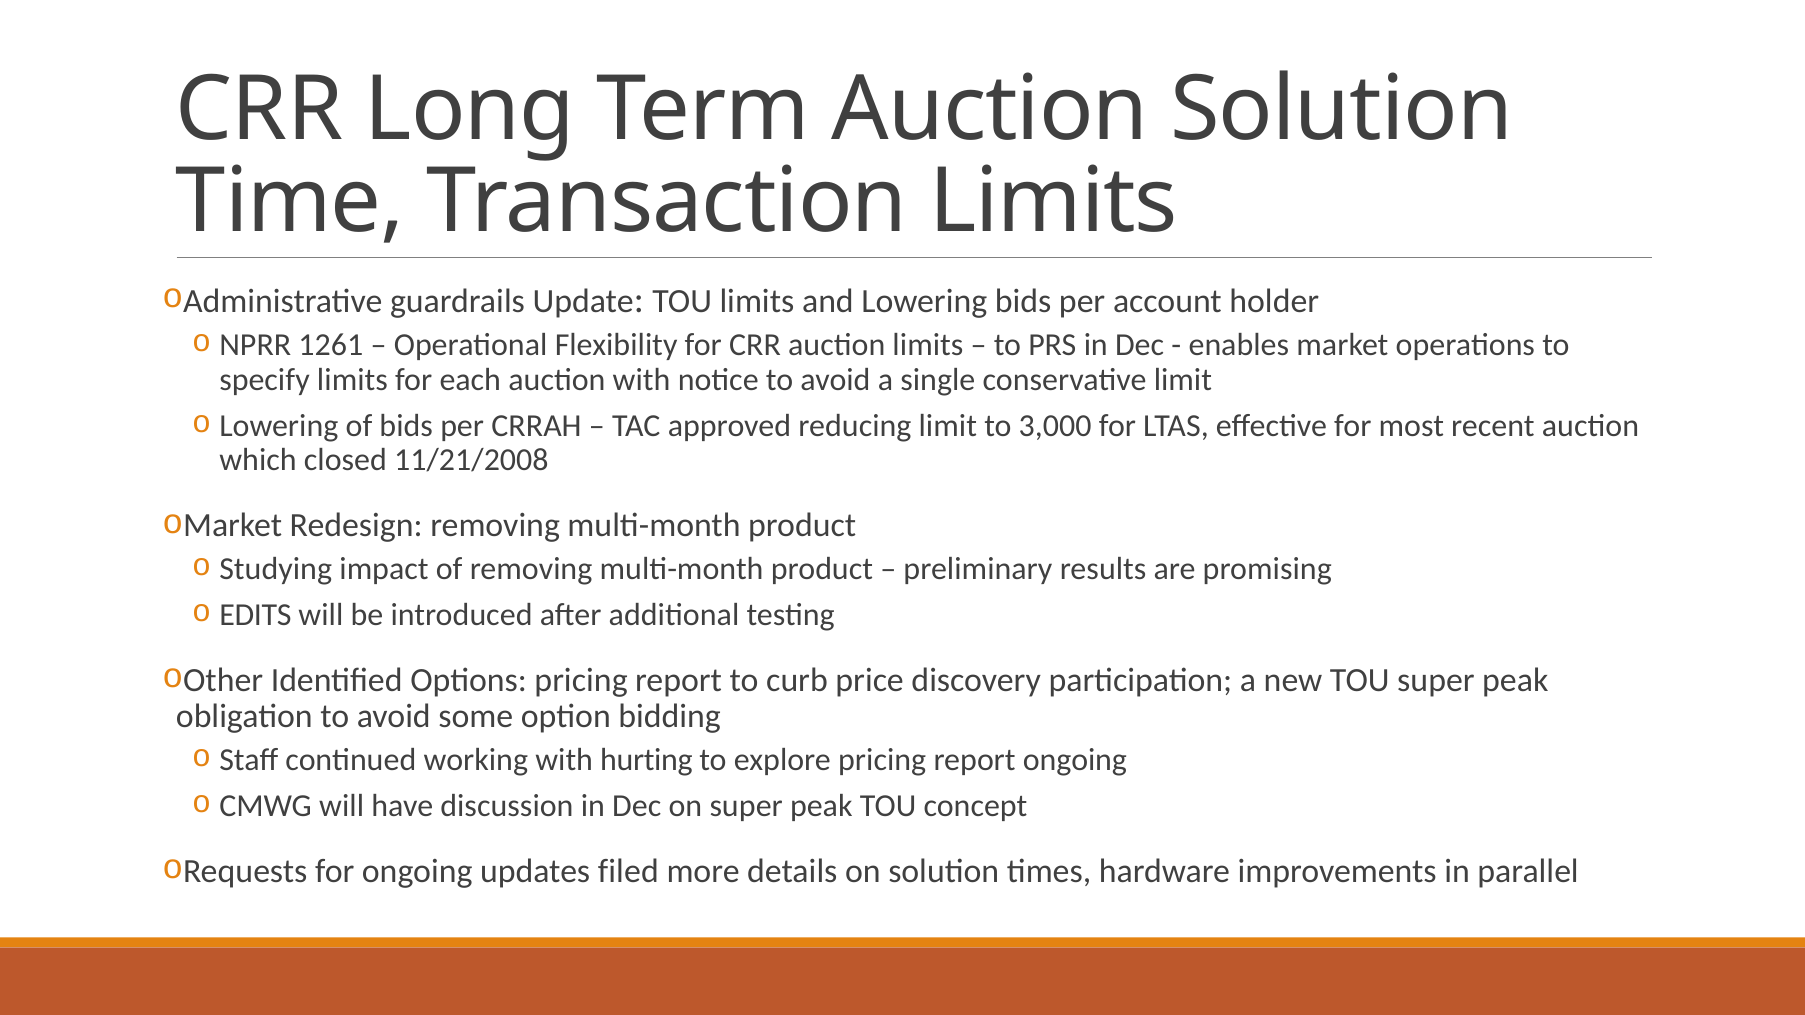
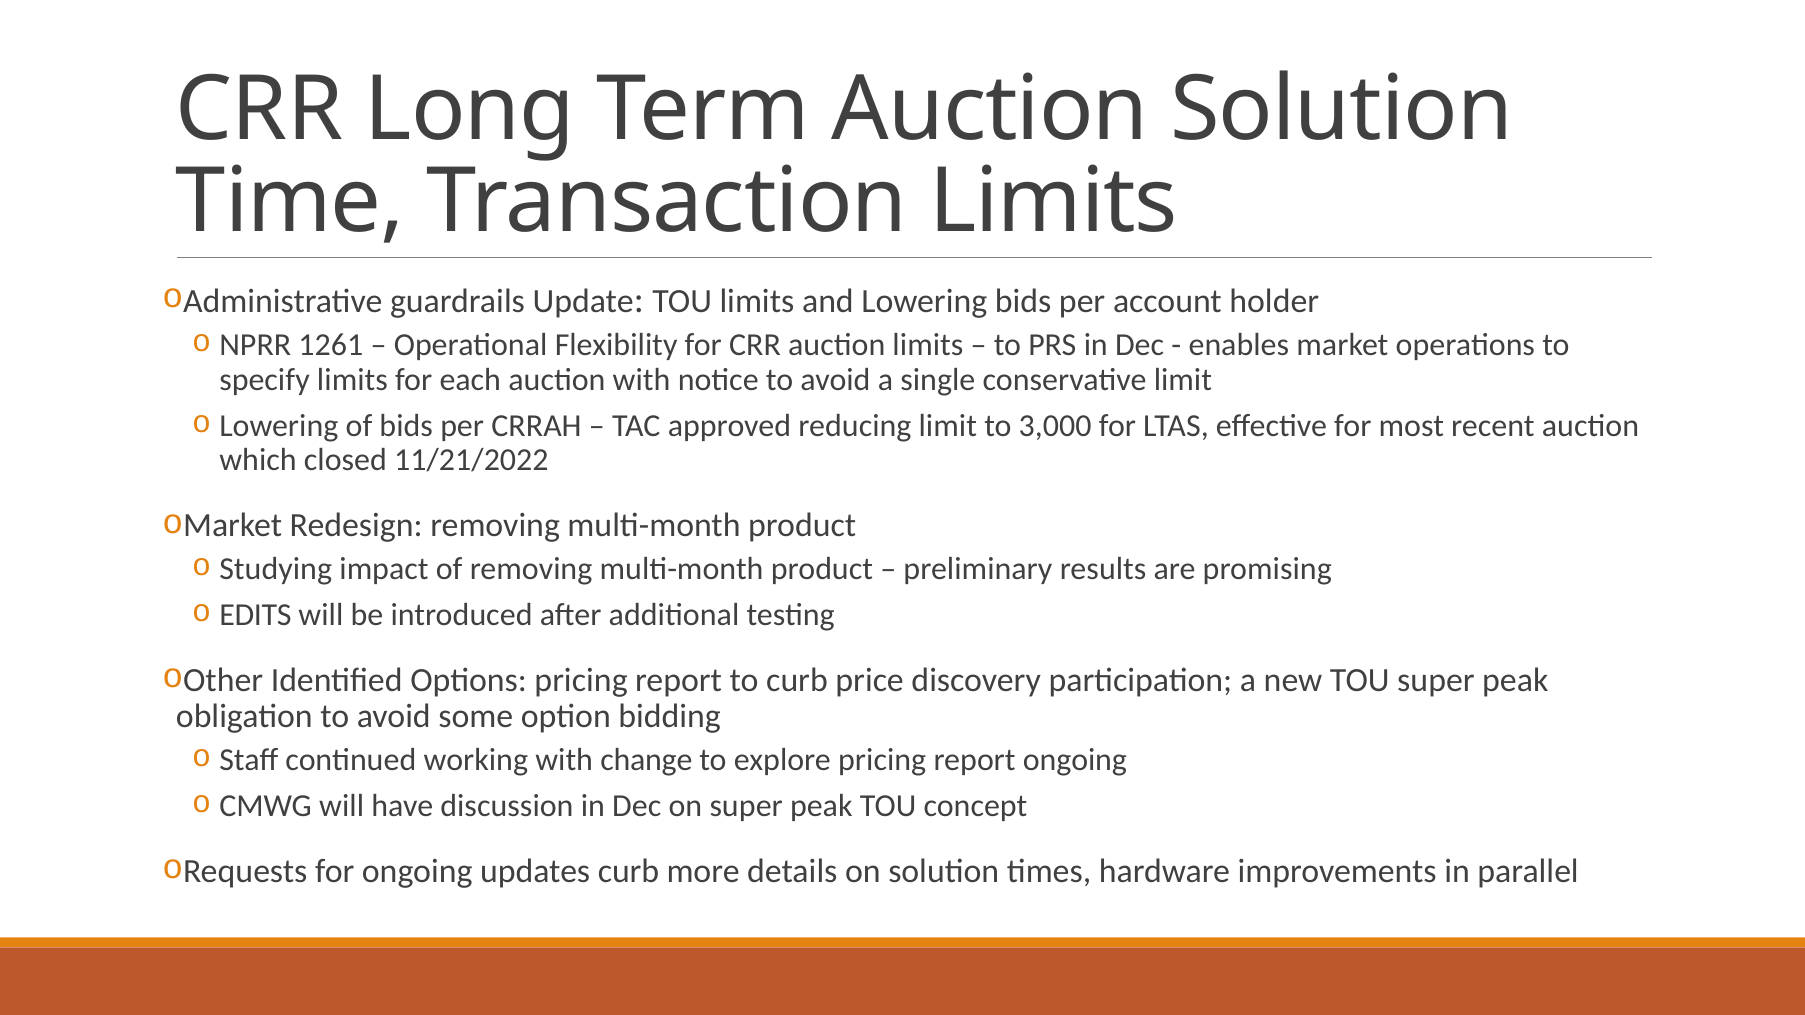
11/21/2008: 11/21/2008 -> 11/21/2022
hurting: hurting -> change
updates filed: filed -> curb
